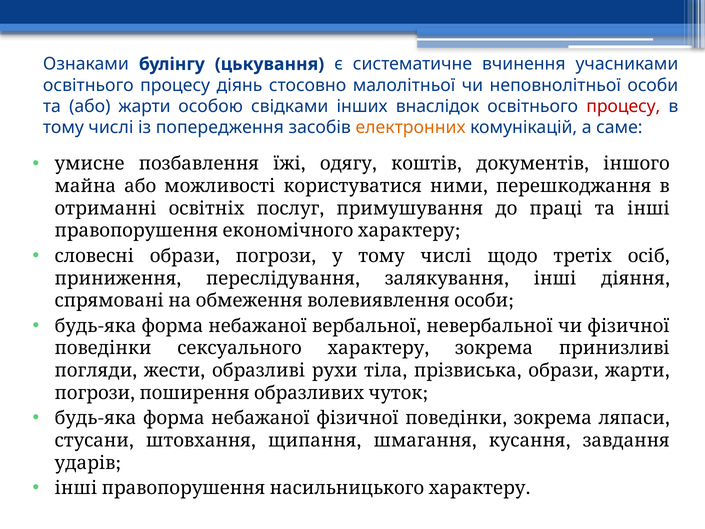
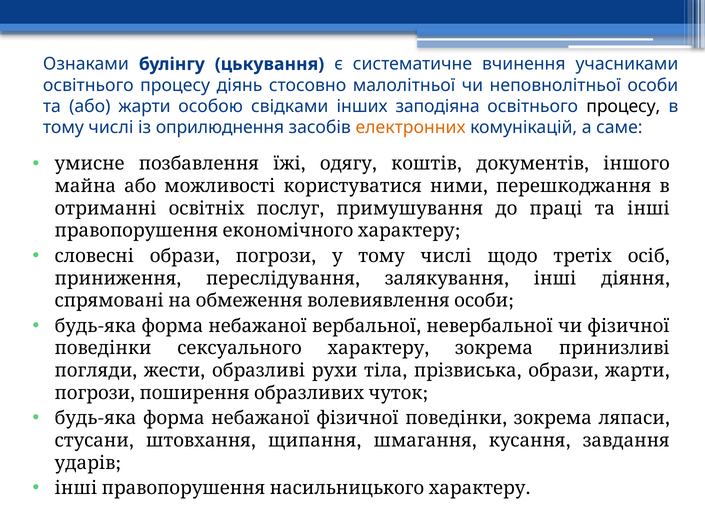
внаслідок: внаслідок -> заподіяна
процесу at (623, 106) colour: red -> black
попередження: попередження -> оприлюднення
